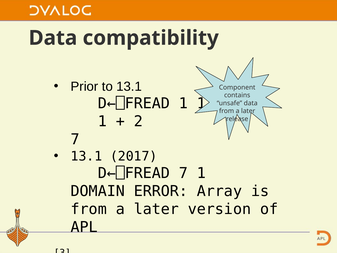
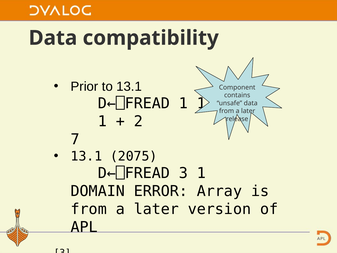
2017: 2017 -> 2075
D←⎕FREAD 7: 7 -> 3
